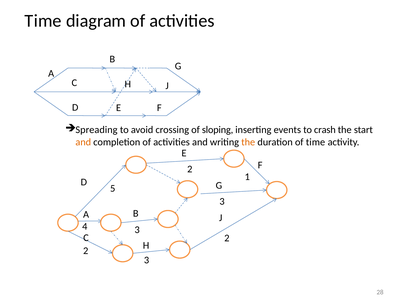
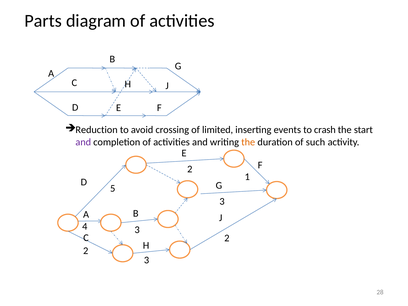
Time at (43, 21): Time -> Parts
Spreading: Spreading -> Reduction
sloping: sloping -> limited
and at (83, 142) colour: orange -> purple
of time: time -> such
